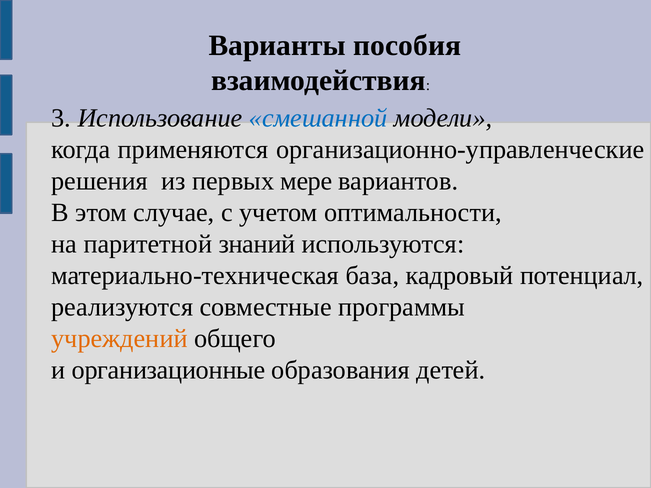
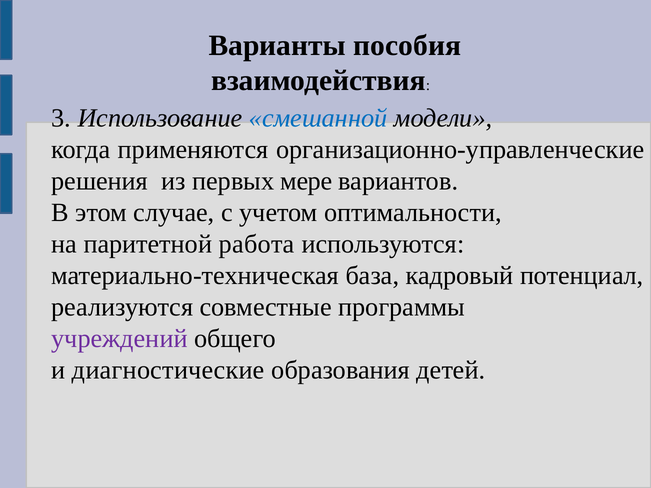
знаний: знаний -> работа
учреждений colour: orange -> purple
организационные: организационные -> диагностические
